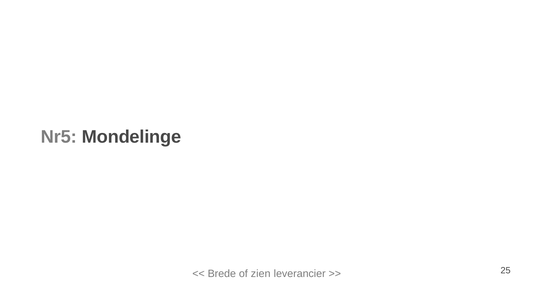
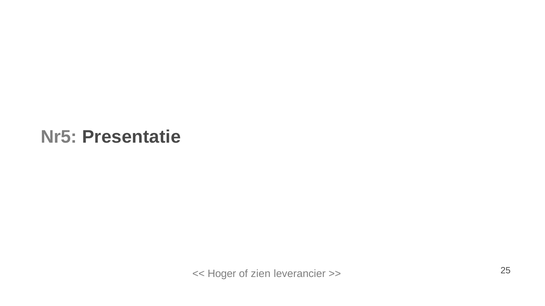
Mondelinge: Mondelinge -> Presentatie
Brede: Brede -> Hoger
